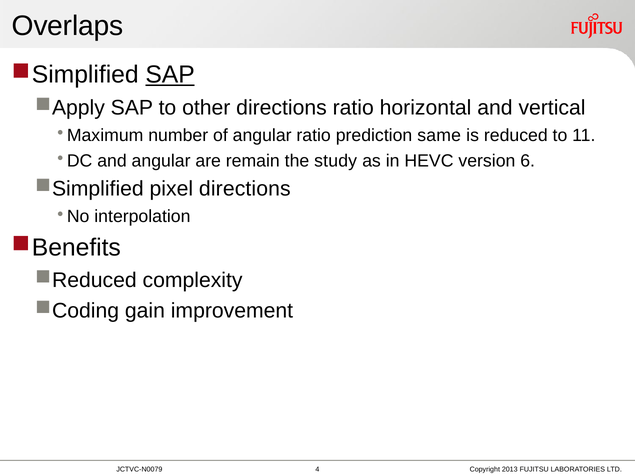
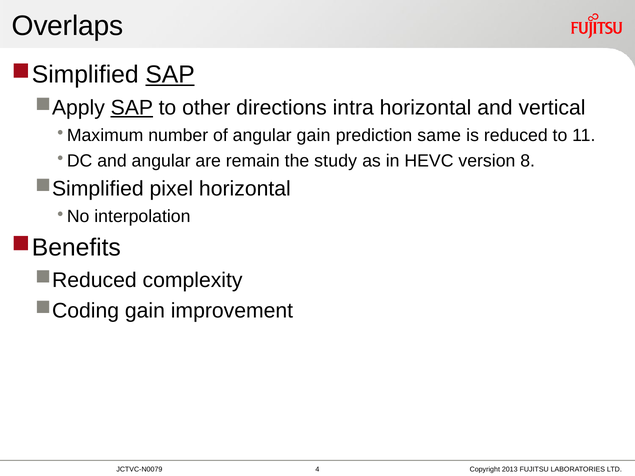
SAP at (132, 108) underline: none -> present
directions ratio: ratio -> intra
angular ratio: ratio -> gain
6: 6 -> 8
pixel directions: directions -> horizontal
